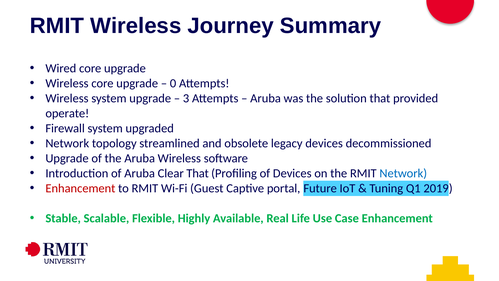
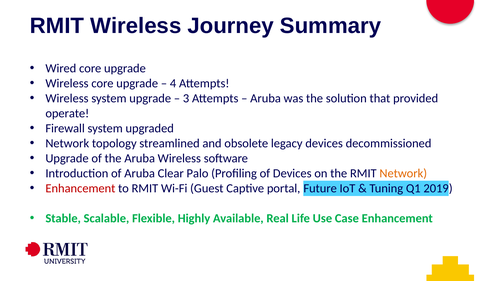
0: 0 -> 4
Clear That: That -> Palo
Network at (403, 173) colour: blue -> orange
